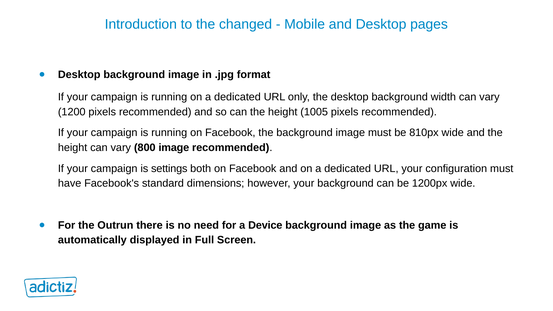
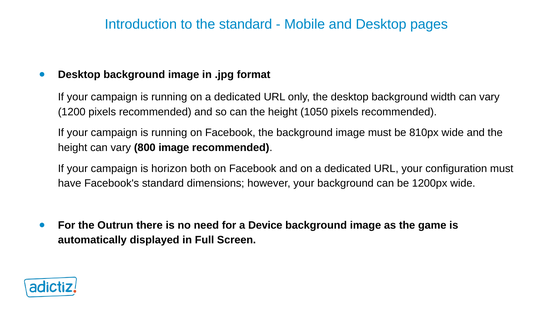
the changed: changed -> standard
1005: 1005 -> 1050
settings: settings -> horizon
